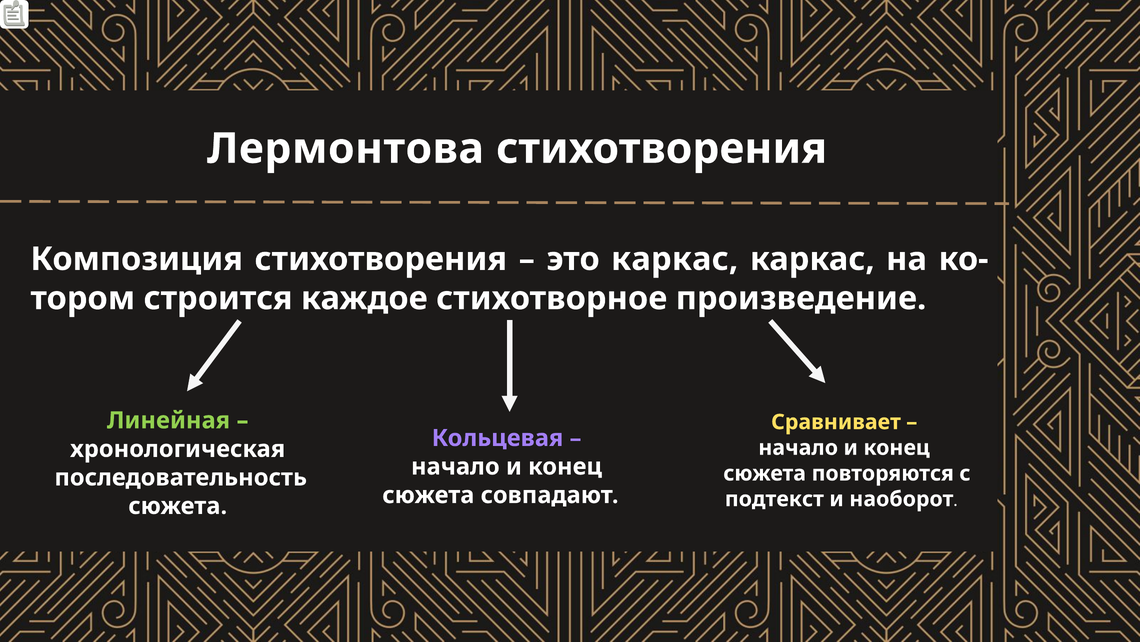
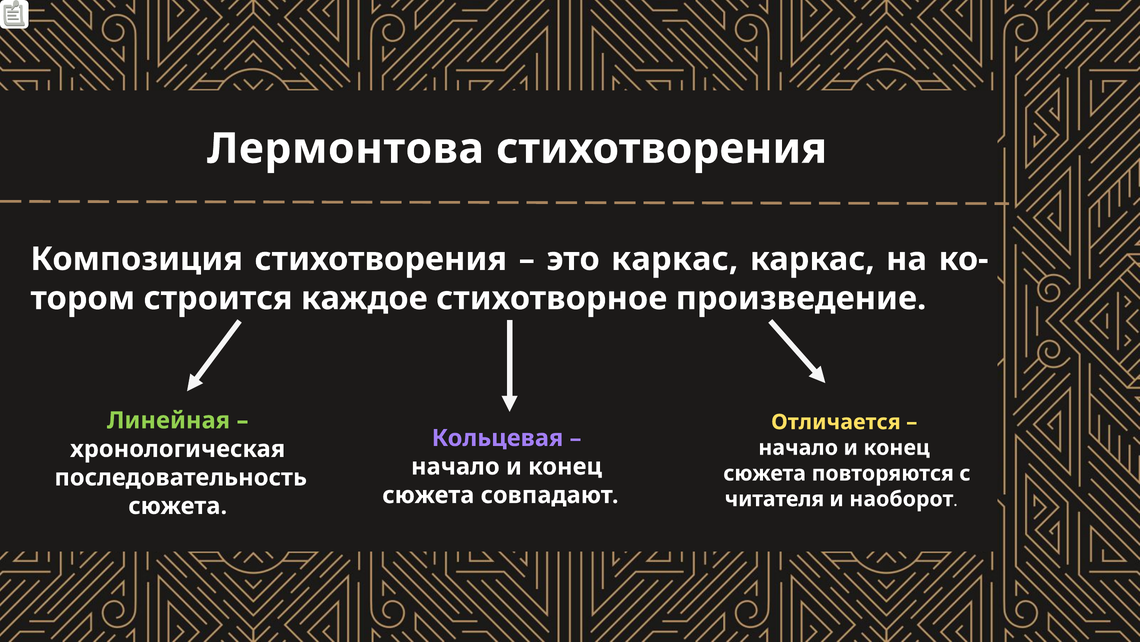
Сравнивает: Сравнивает -> Отличается
подтекст: подтекст -> читателя
